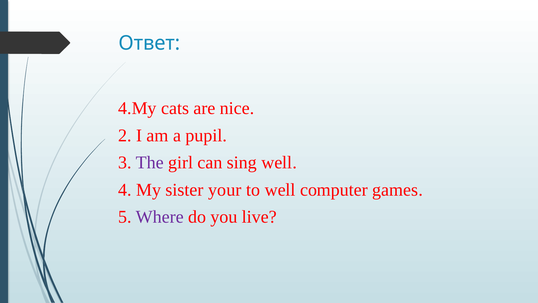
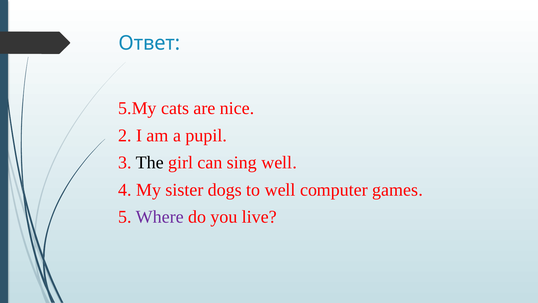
4.My: 4.My -> 5.My
The colour: purple -> black
your: your -> dogs
